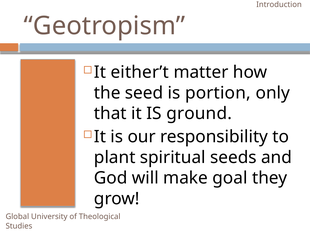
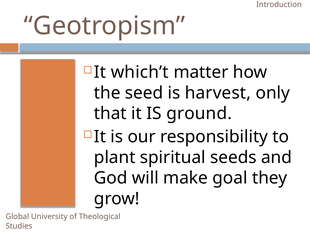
either’t: either’t -> which’t
portion: portion -> harvest
